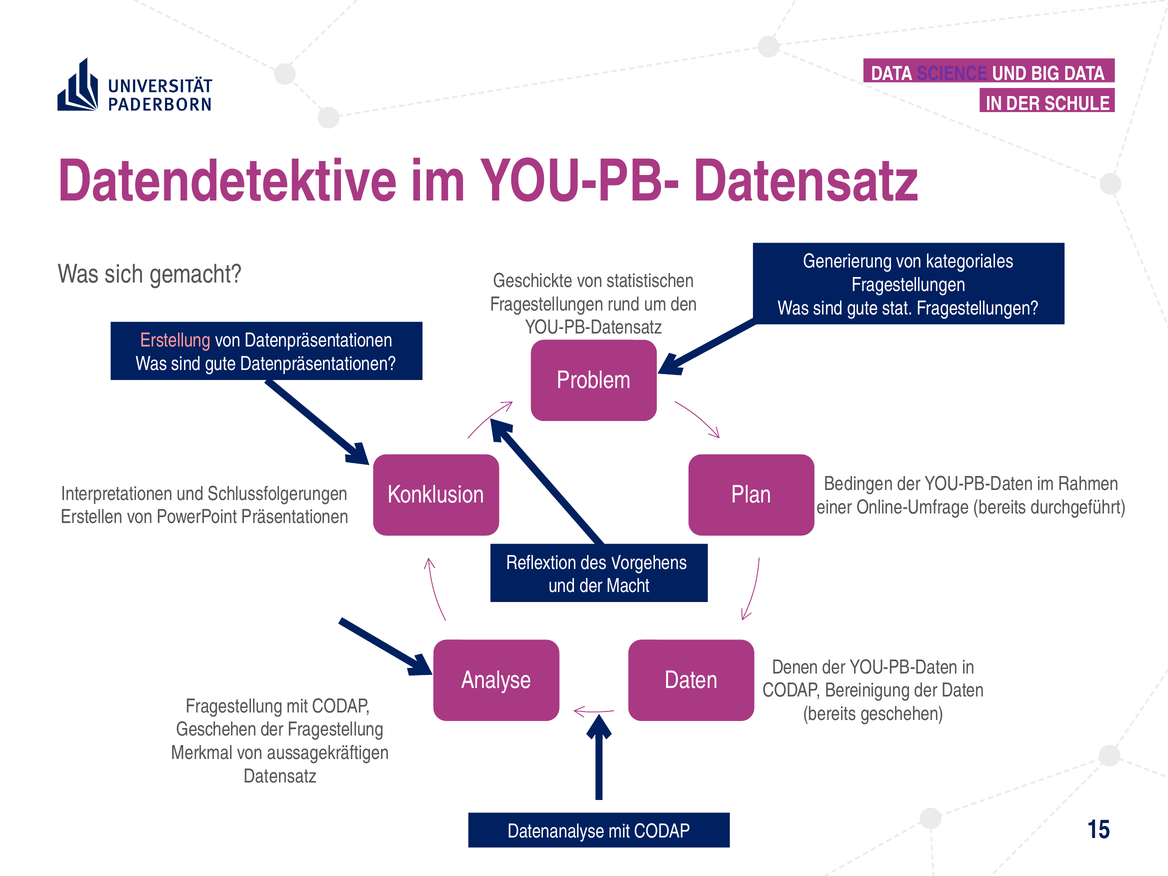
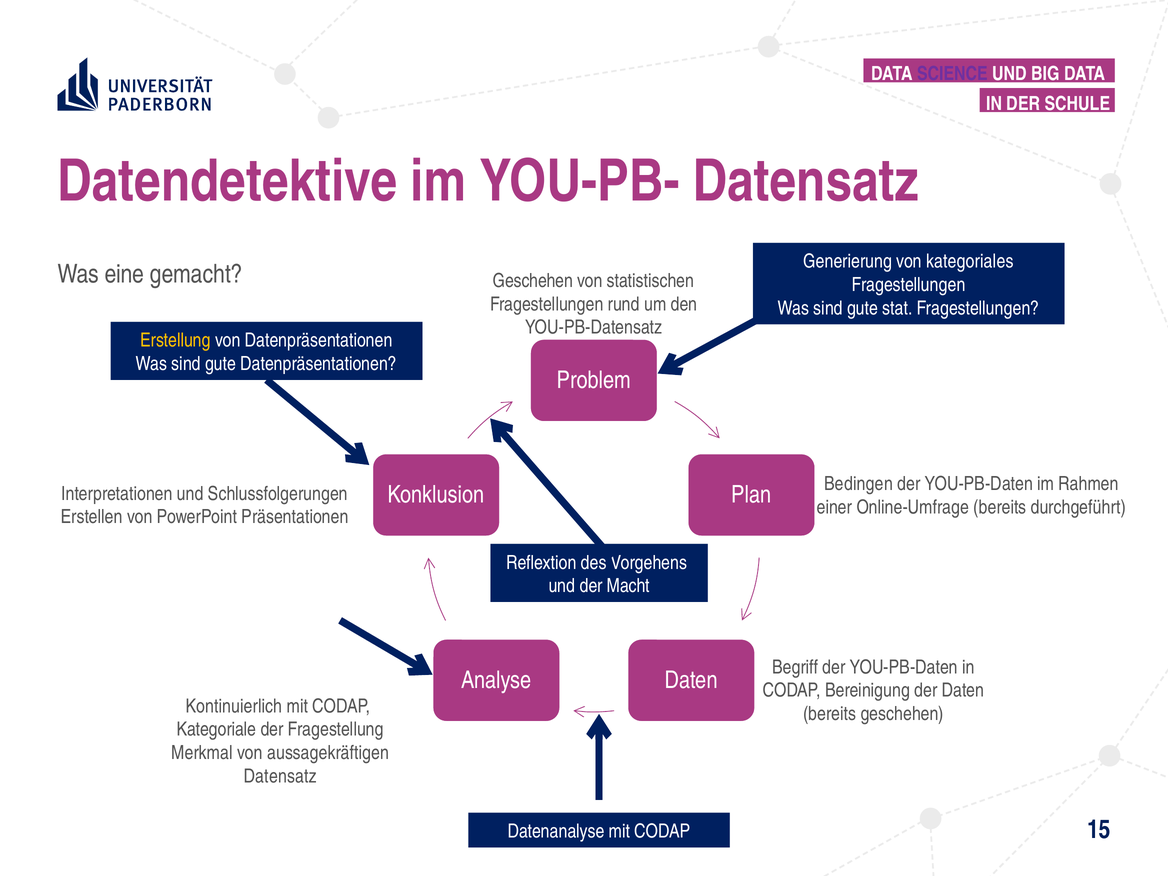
sich: sich -> eine
Geschickte at (533, 281): Geschickte -> Geschehen
Erstellung colour: pink -> yellow
Denen: Denen -> Begriff
Fragestellung at (234, 706): Fragestellung -> Kontinuierlich
Geschehen at (216, 730): Geschehen -> Kategoriale
